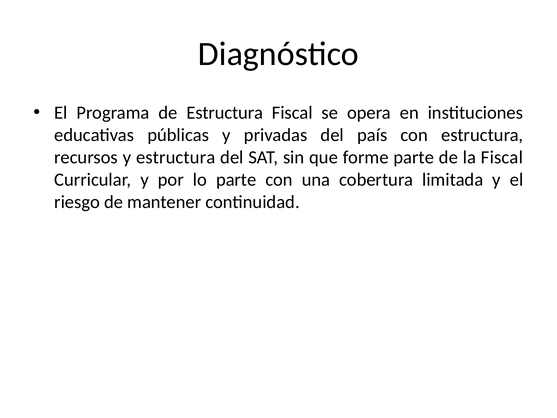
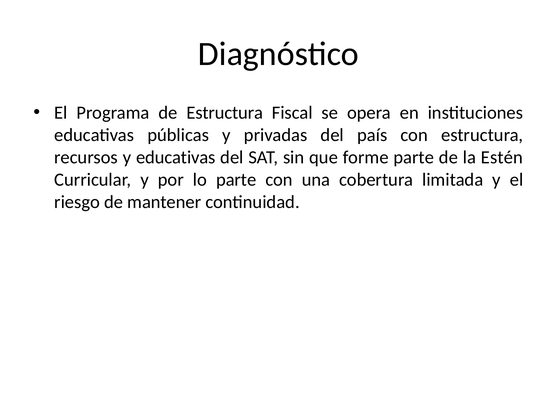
y estructura: estructura -> educativas
la Fiscal: Fiscal -> Estén
